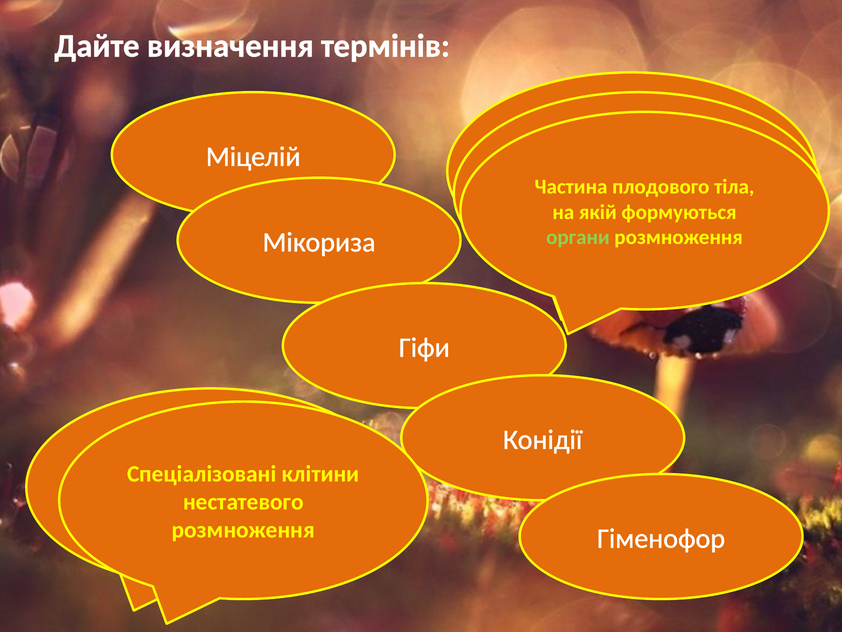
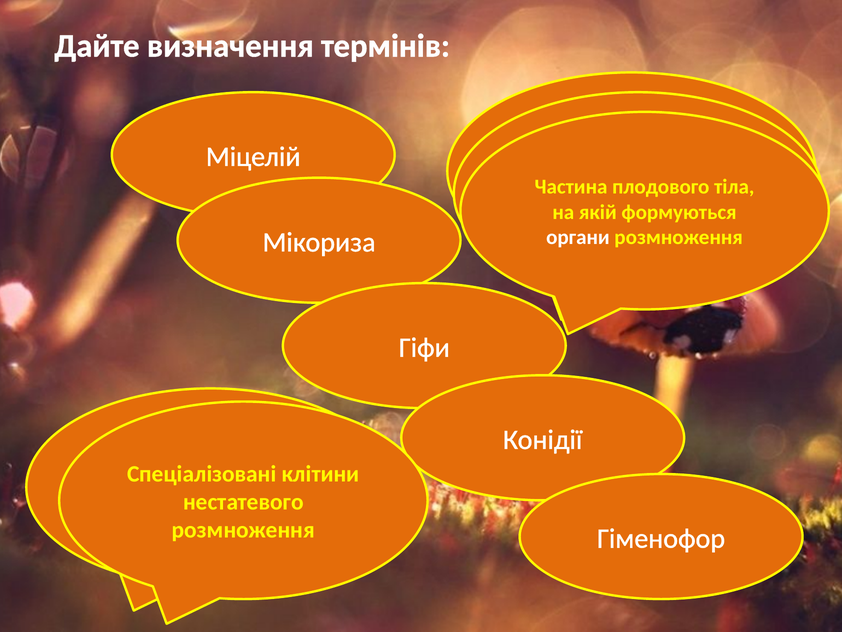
органи colour: light green -> white
